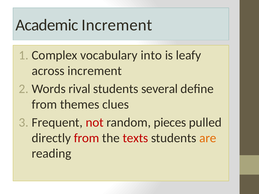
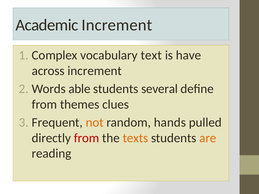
into: into -> text
leafy: leafy -> have
rival: rival -> able
not colour: red -> orange
pieces: pieces -> hands
texts colour: red -> orange
